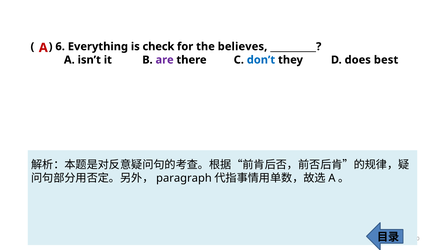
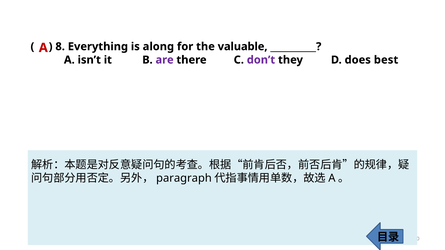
6: 6 -> 8
check: check -> along
believes: believes -> valuable
don’t colour: blue -> purple
